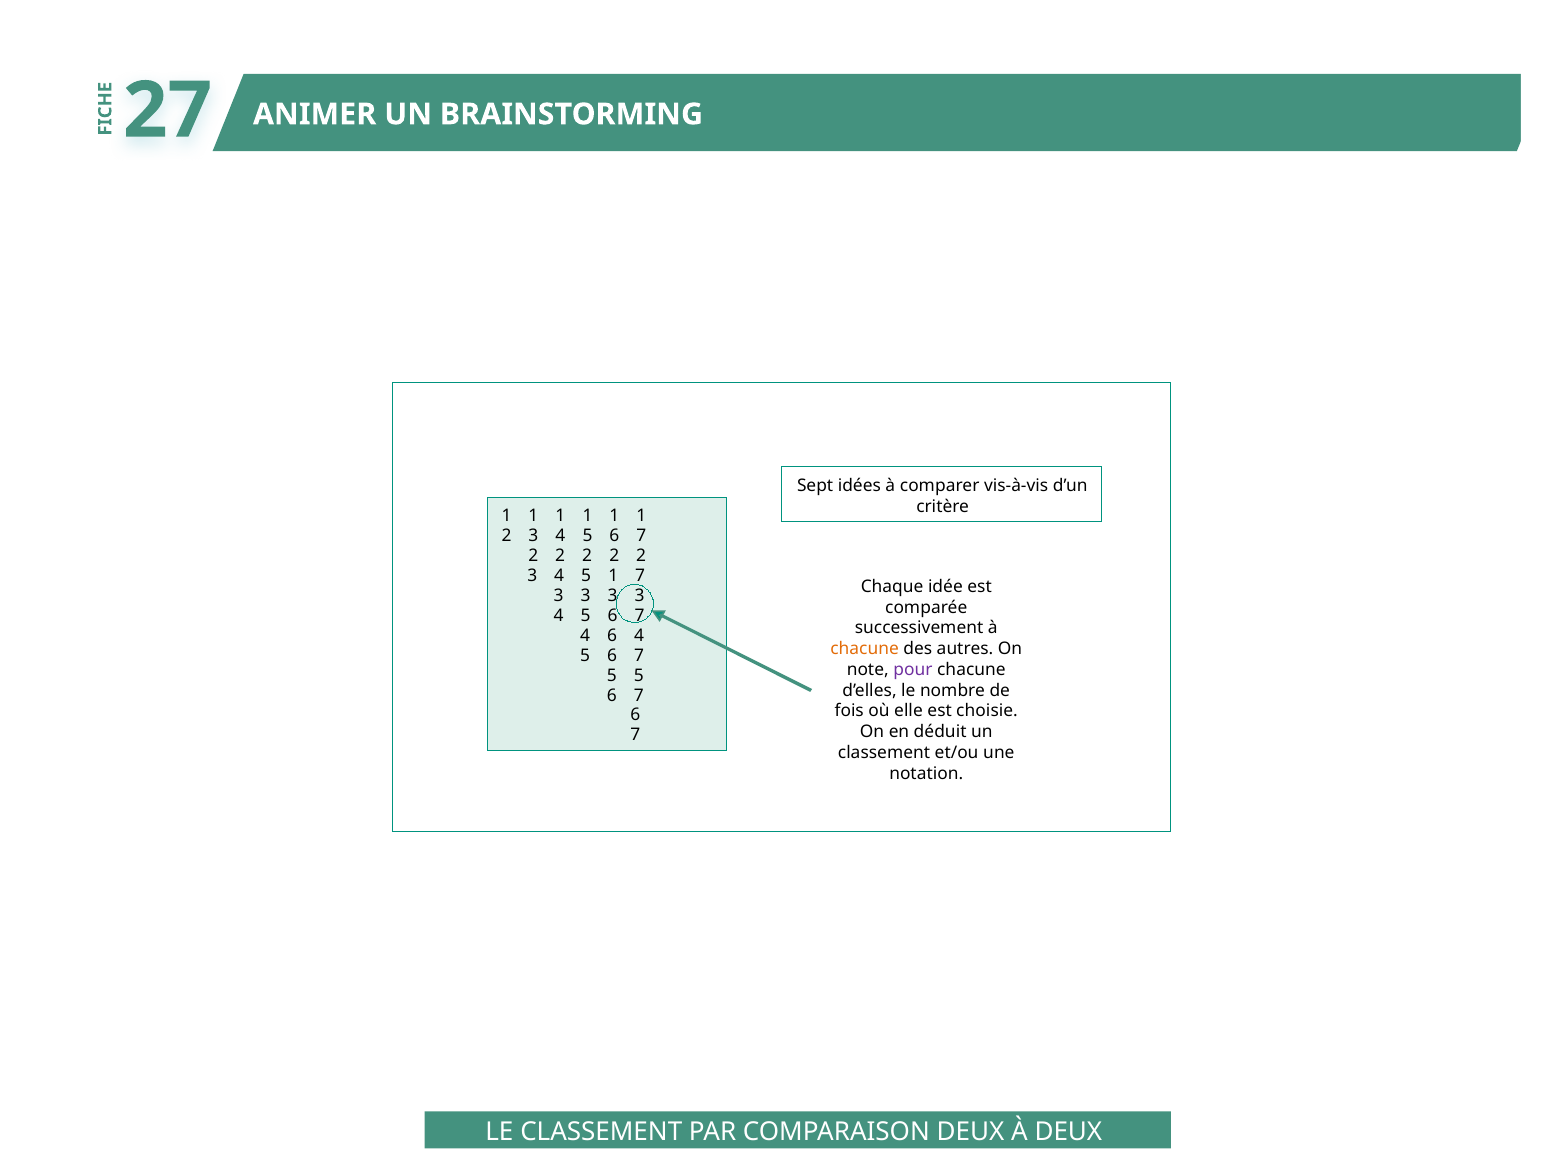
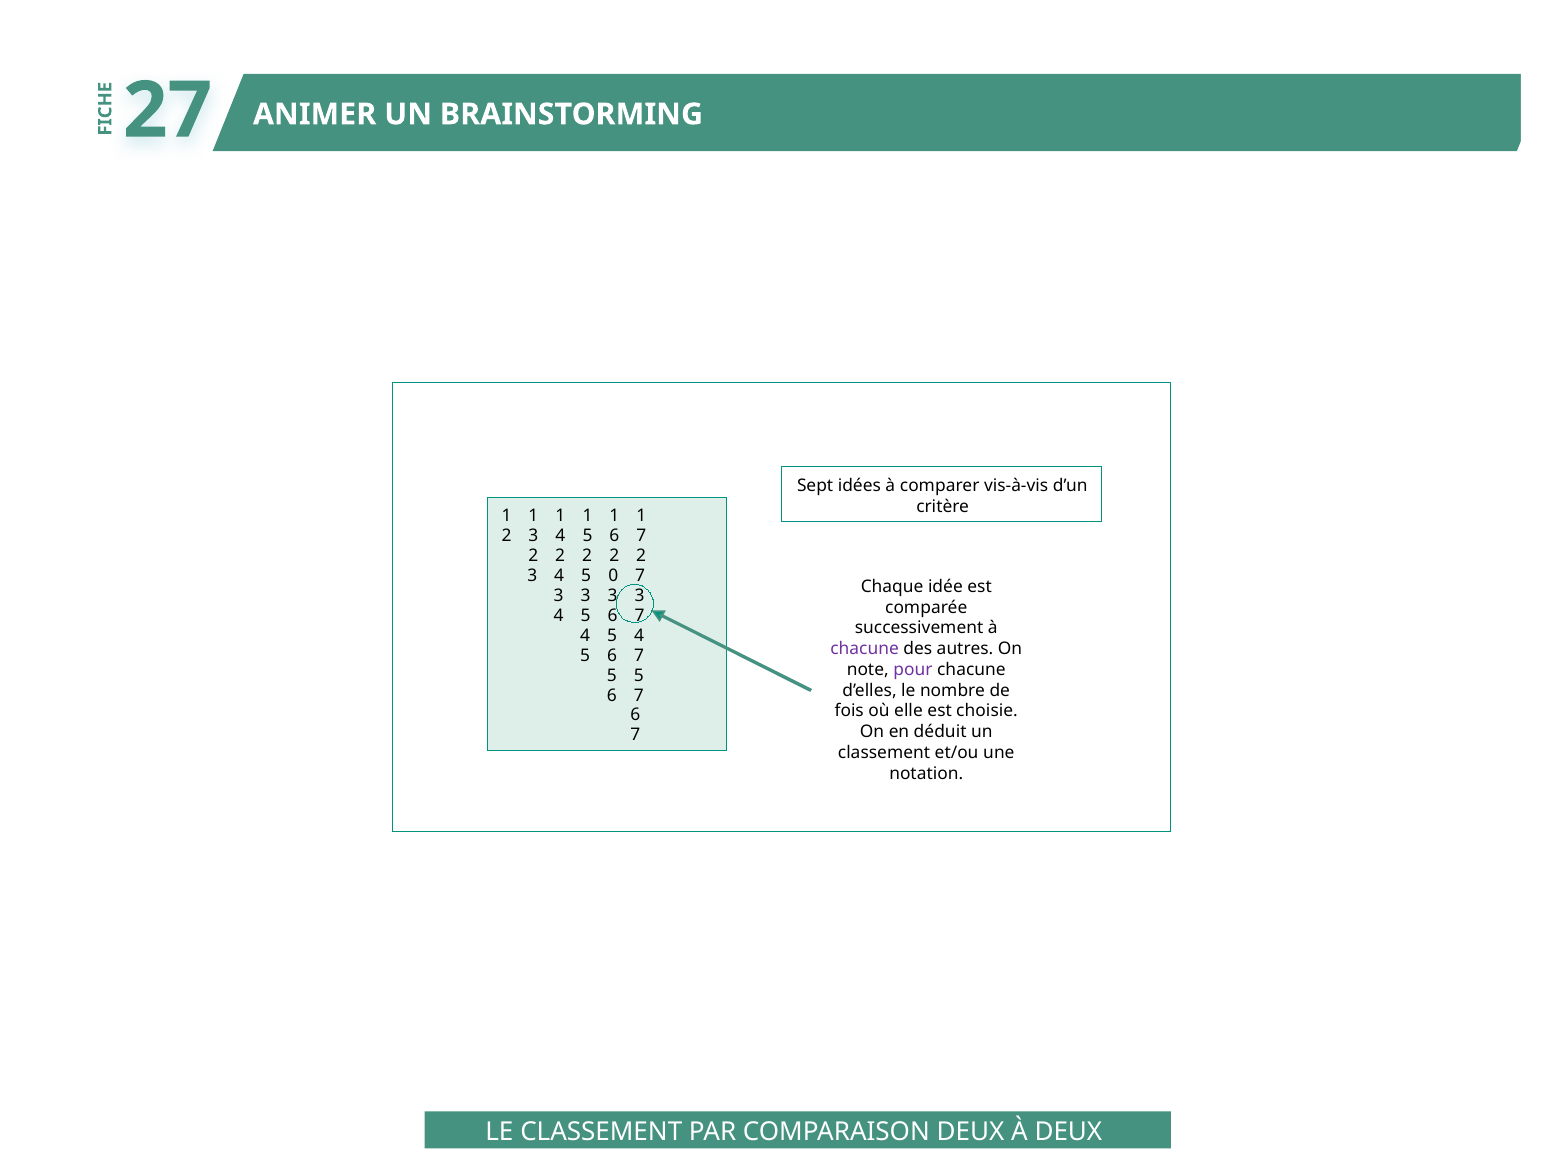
5 1: 1 -> 0
6 at (612, 635): 6 -> 5
chacune at (865, 649) colour: orange -> purple
